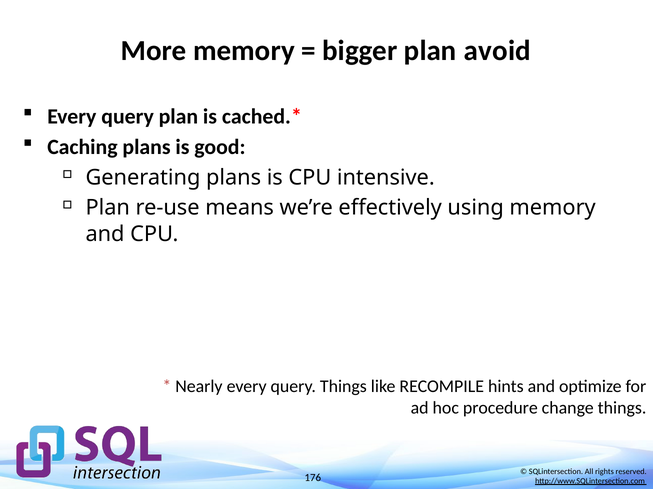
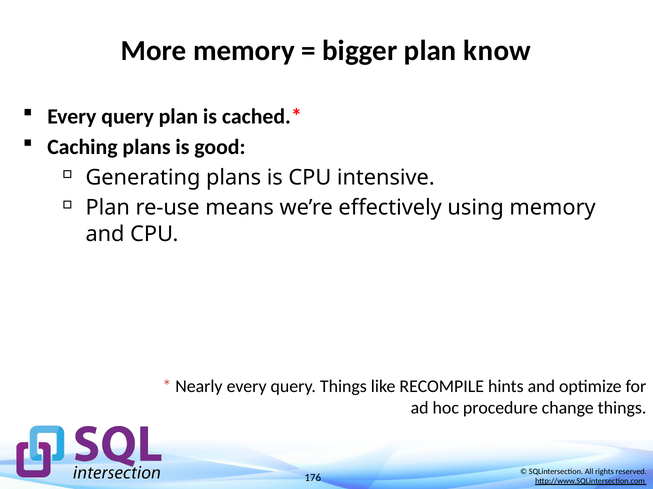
avoid: avoid -> know
